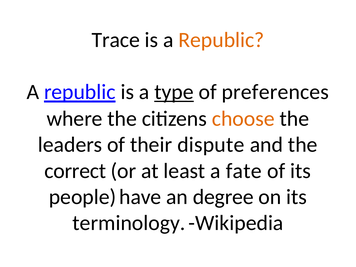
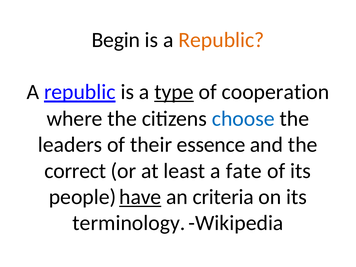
Trace: Trace -> Begin
preferences: preferences -> cooperation
choose colour: orange -> blue
dispute: dispute -> essence
have underline: none -> present
degree: degree -> criteria
